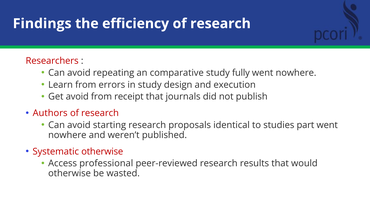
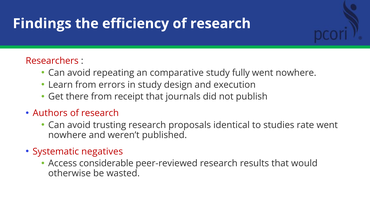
Get avoid: avoid -> there
starting: starting -> trusting
part: part -> rate
Systematic otherwise: otherwise -> negatives
professional: professional -> considerable
